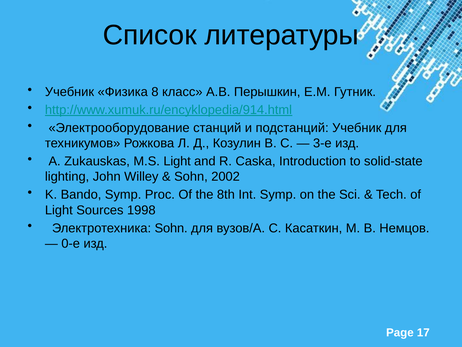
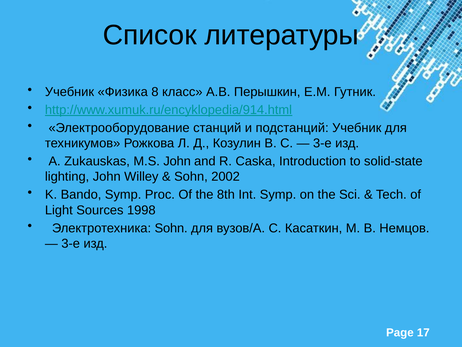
M.S Light: Light -> John
0-е at (71, 243): 0-е -> 3-е
